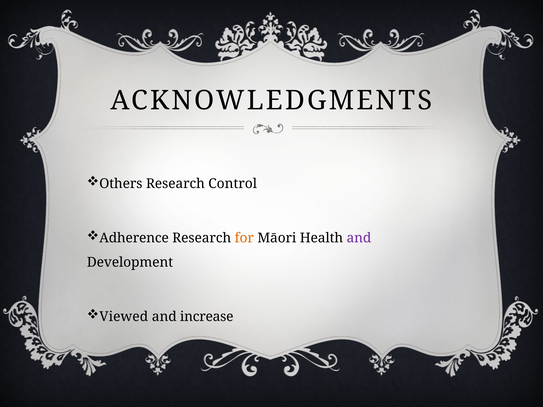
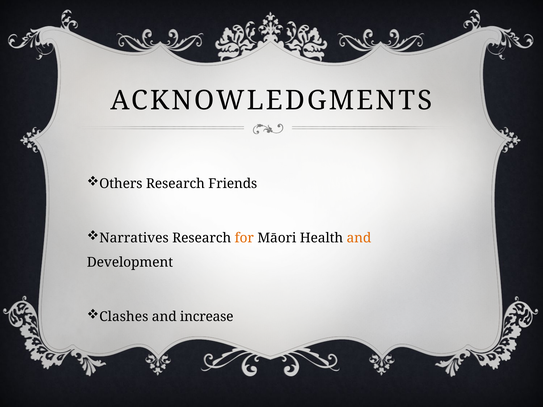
Control: Control -> Friends
Adherence: Adherence -> Narratives
and at (359, 238) colour: purple -> orange
Viewed: Viewed -> Clashes
